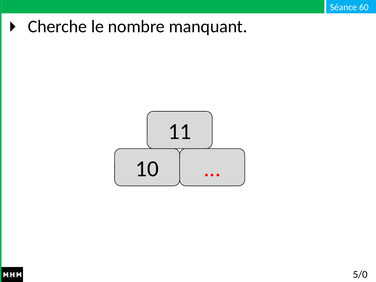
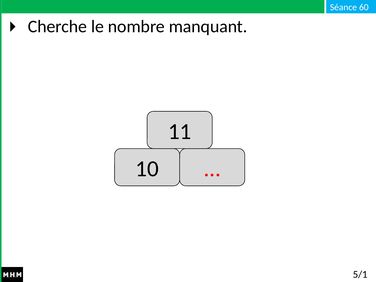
5/0: 5/0 -> 5/1
